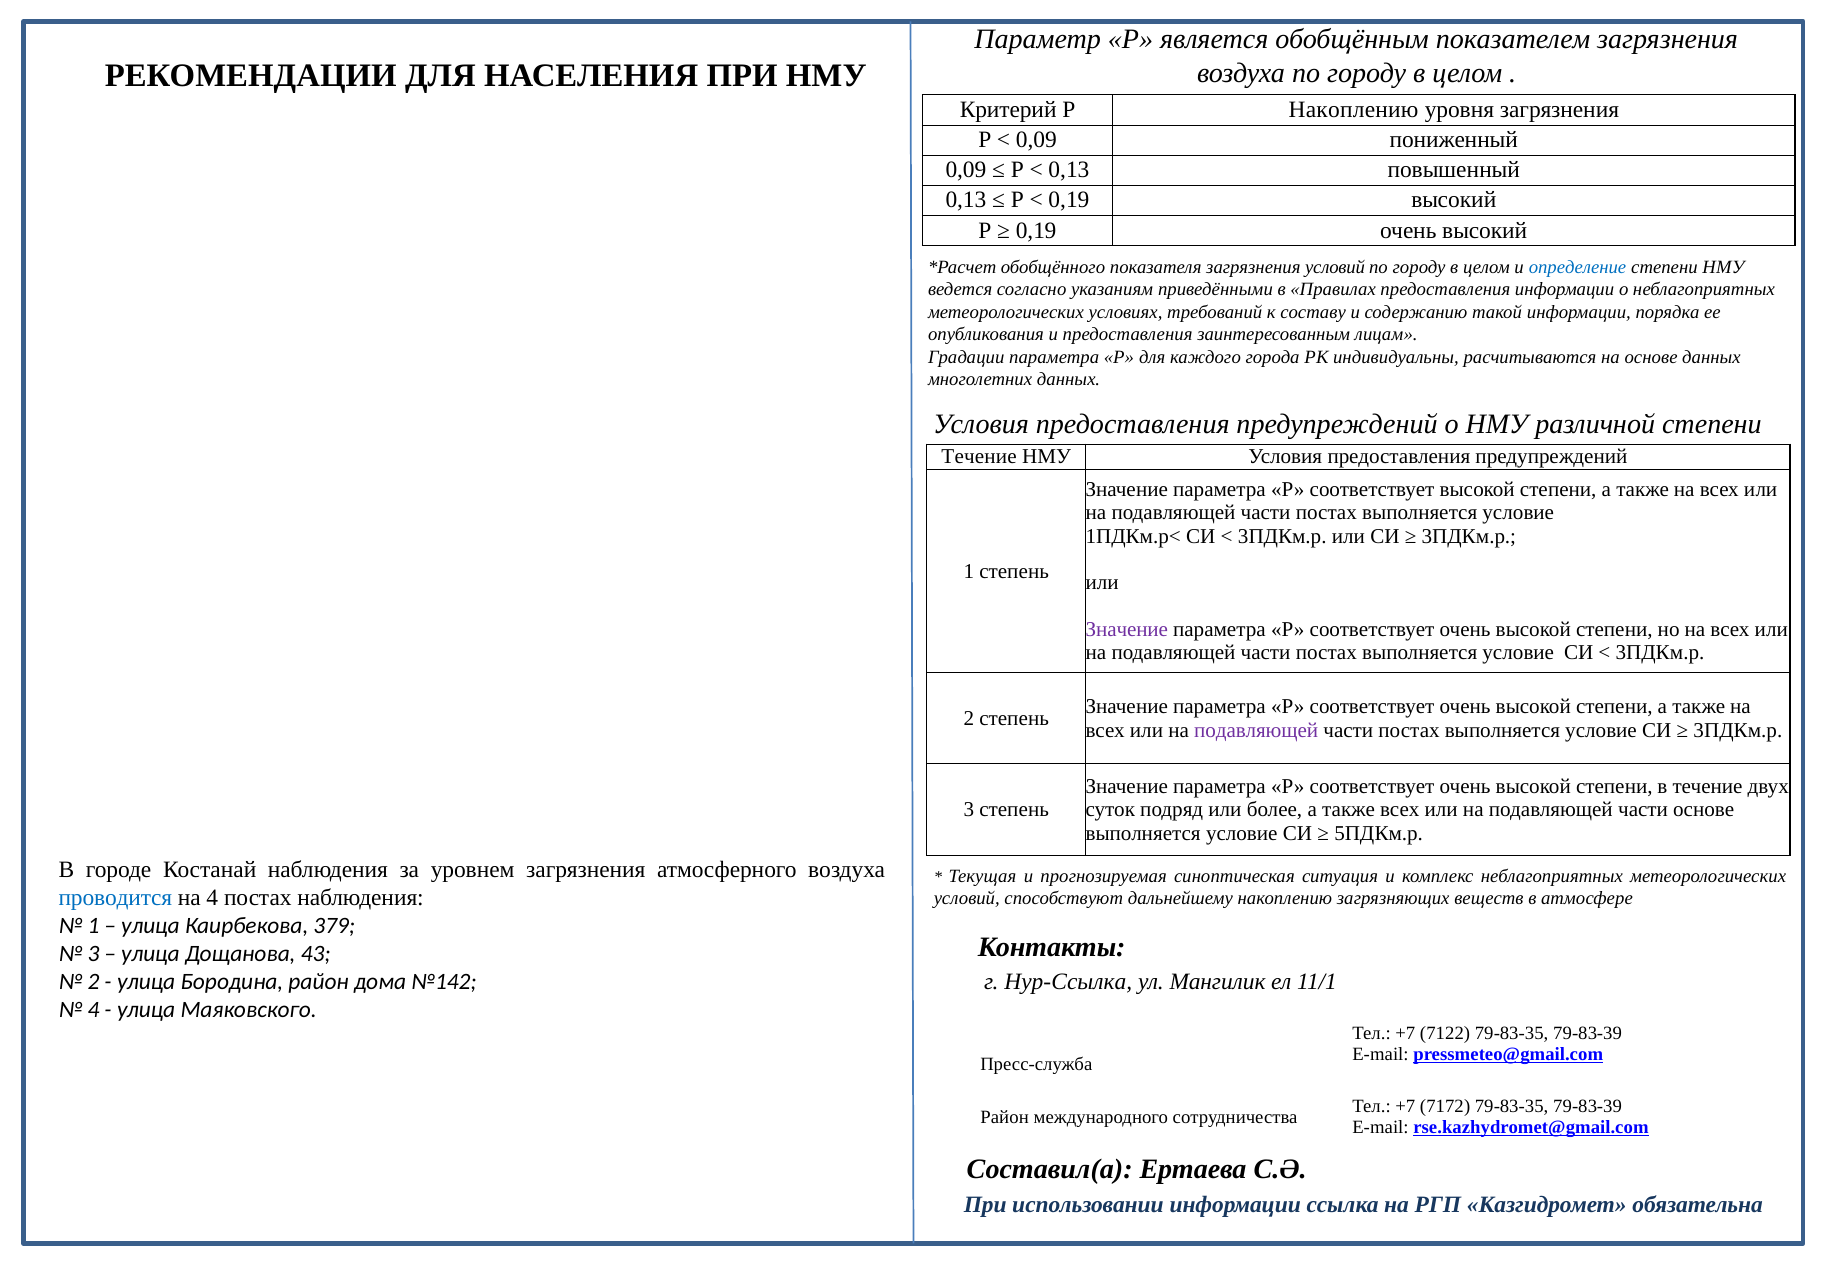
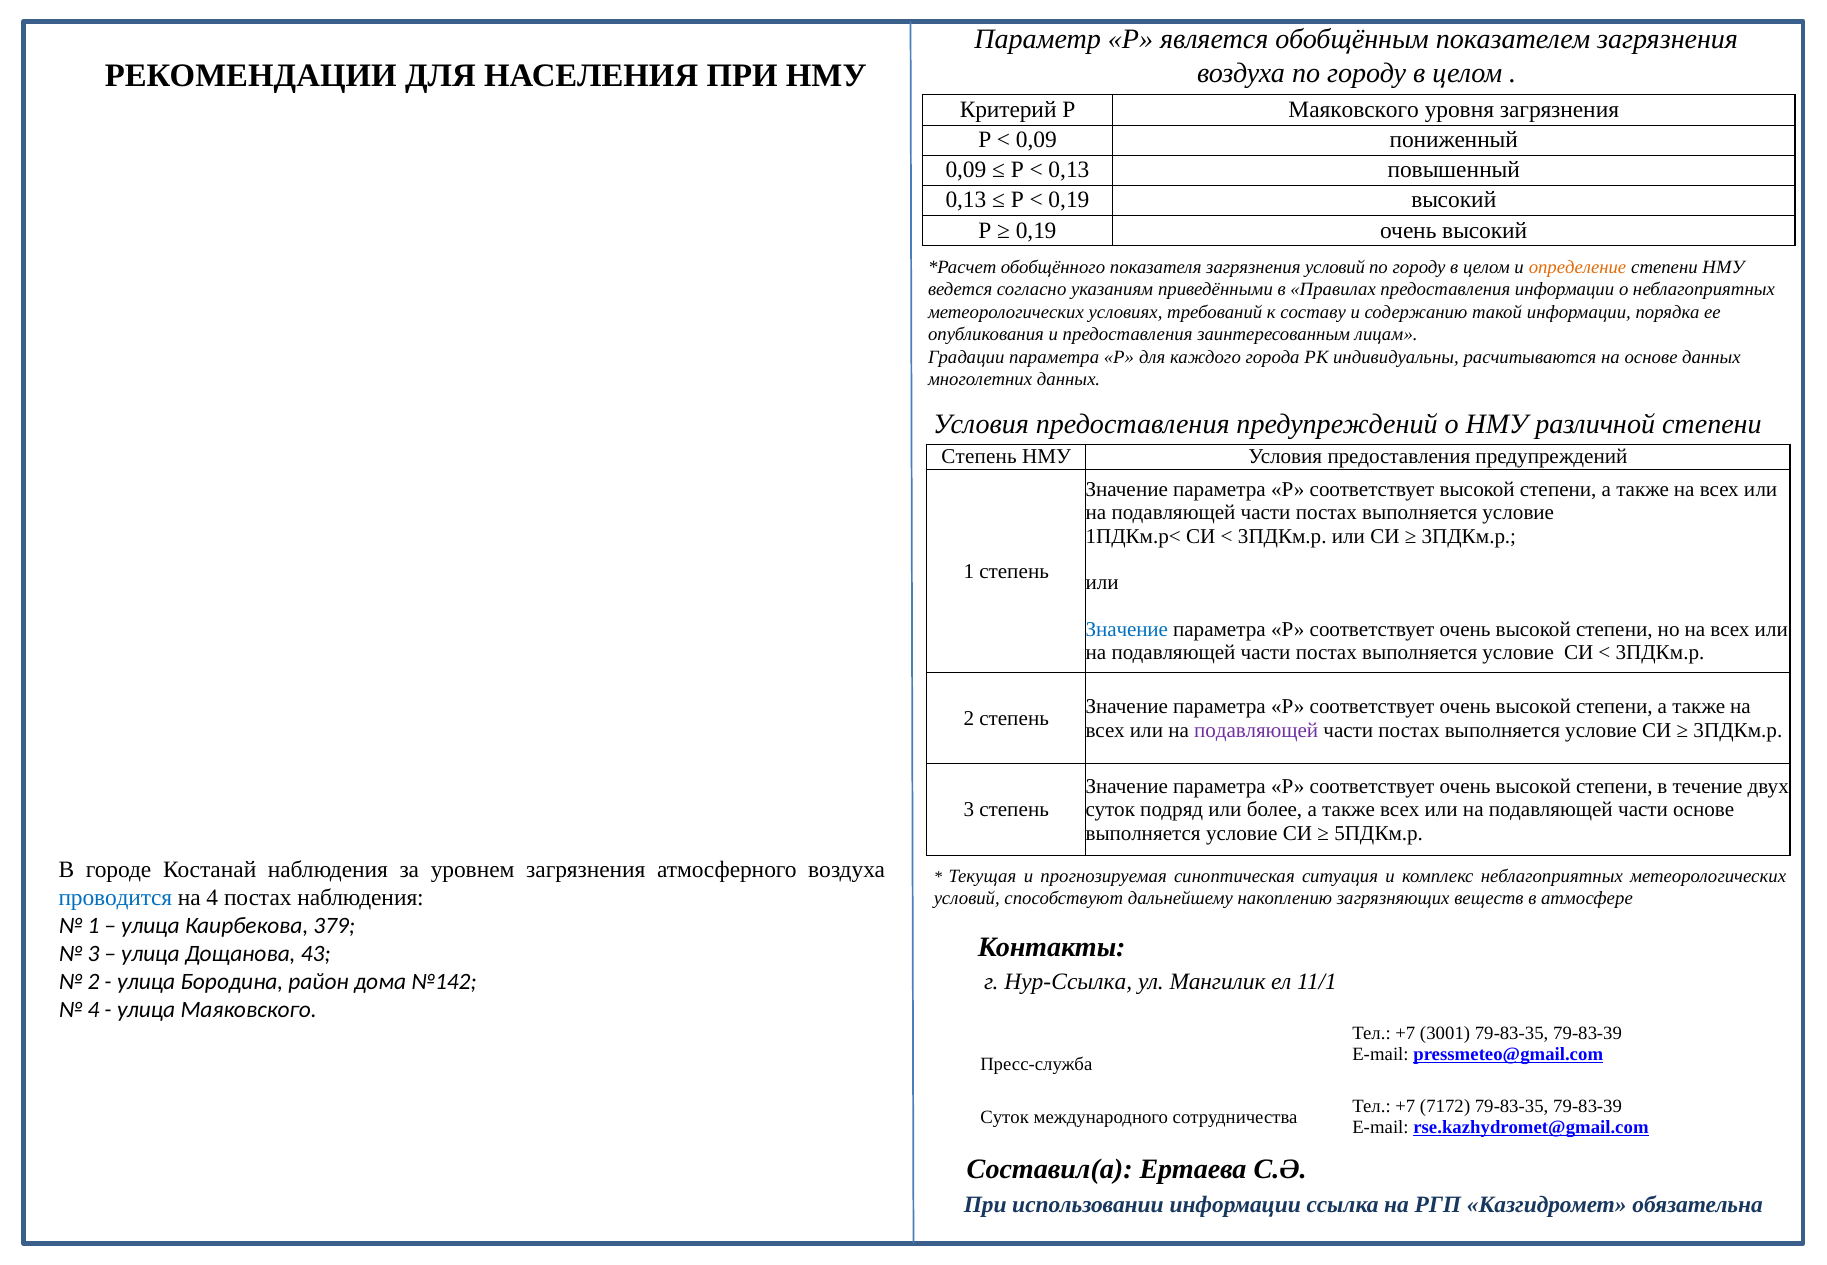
Р Накоплению: Накоплению -> Маяковского
определение colour: blue -> orange
Течение at (979, 457): Течение -> Степень
Значение at (1127, 630) colour: purple -> blue
7122: 7122 -> 3001
Район at (1005, 1117): Район -> Суток
